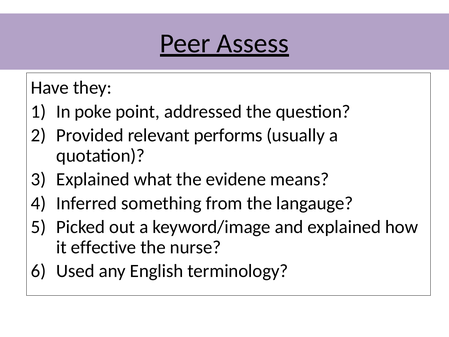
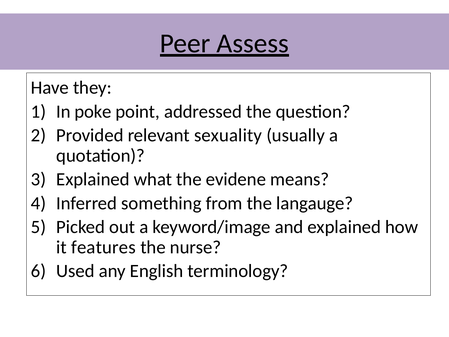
performs: performs -> sexuality
effective: effective -> features
